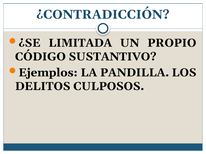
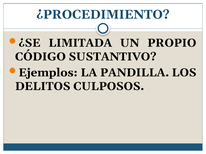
¿CONTRADICCIÓN: ¿CONTRADICCIÓN -> ¿PROCEDIMIENTO
